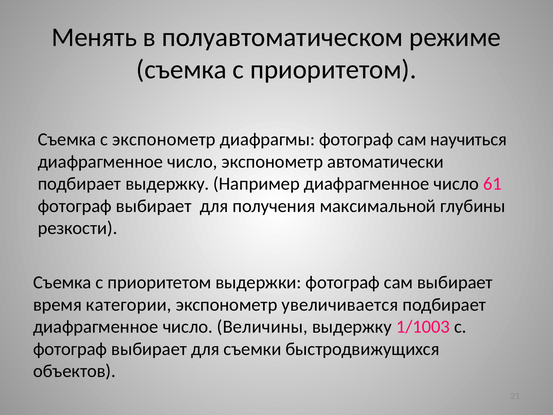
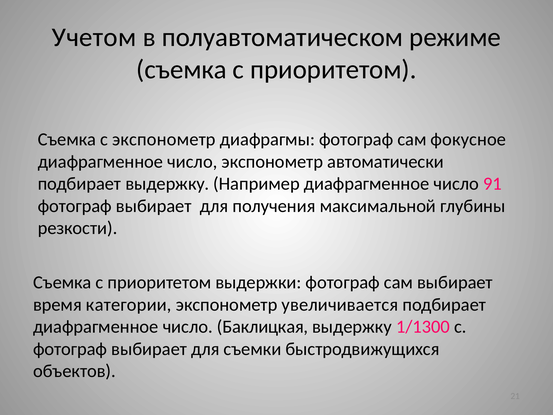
Менять: Менять -> Учетом
научиться: научиться -> фокусное
61: 61 -> 91
Величины: Величины -> Баклицкая
1/1003: 1/1003 -> 1/1300
